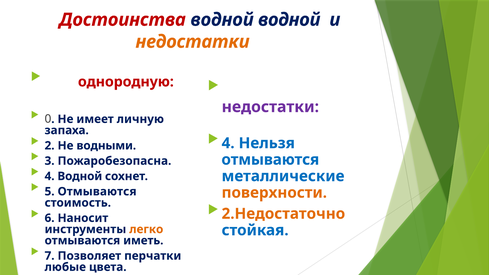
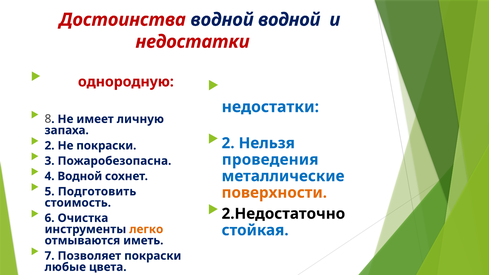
недостатки at (193, 42) colour: orange -> red
недостатки at (270, 107) colour: purple -> blue
0: 0 -> 8
4 at (228, 143): 4 -> 2
Не водными: водными -> покраски
отмываются at (270, 160): отмываются -> проведения
5 Отмываются: Отмываются -> Подготовить
2.Недостаточно colour: orange -> black
Наносит: Наносит -> Очистка
Позволяет перчатки: перчатки -> покраски
